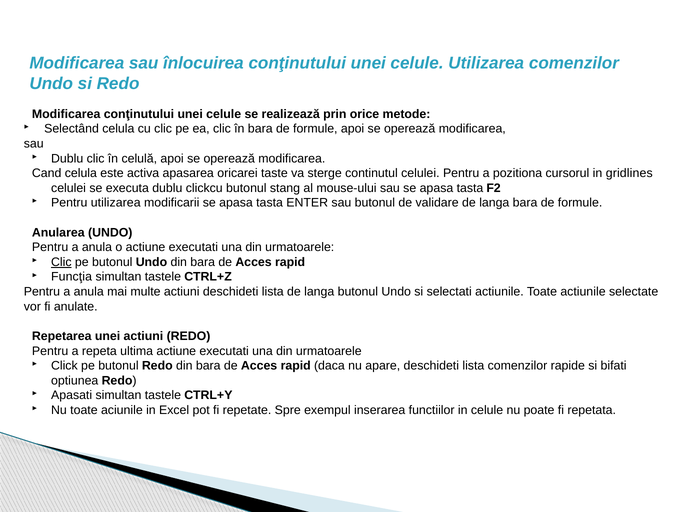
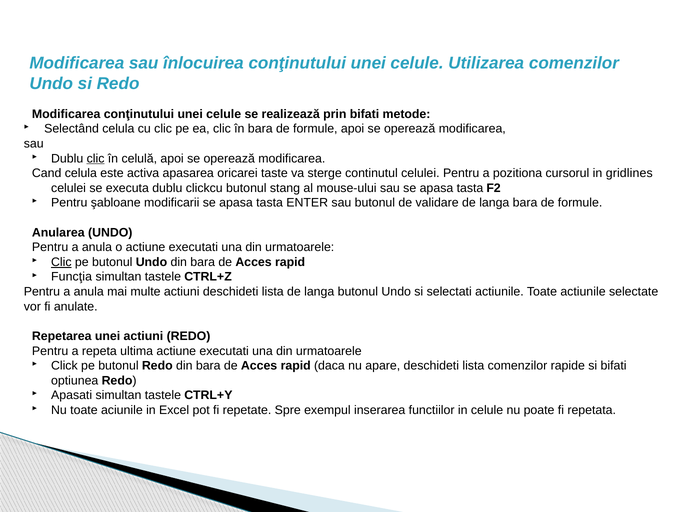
prin orice: orice -> bifati
clic at (96, 159) underline: none -> present
Pentru utilizarea: utilizarea -> şabloane
